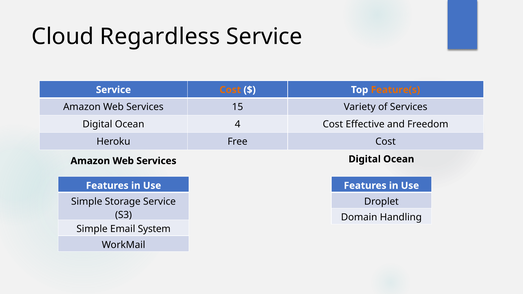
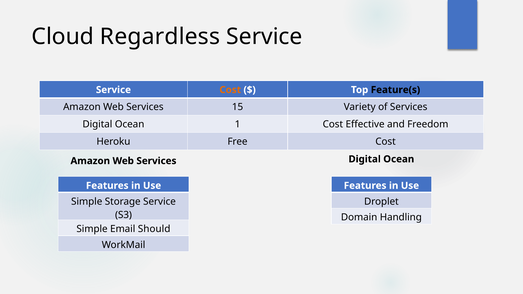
Feature(s colour: orange -> black
4: 4 -> 1
System: System -> Should
